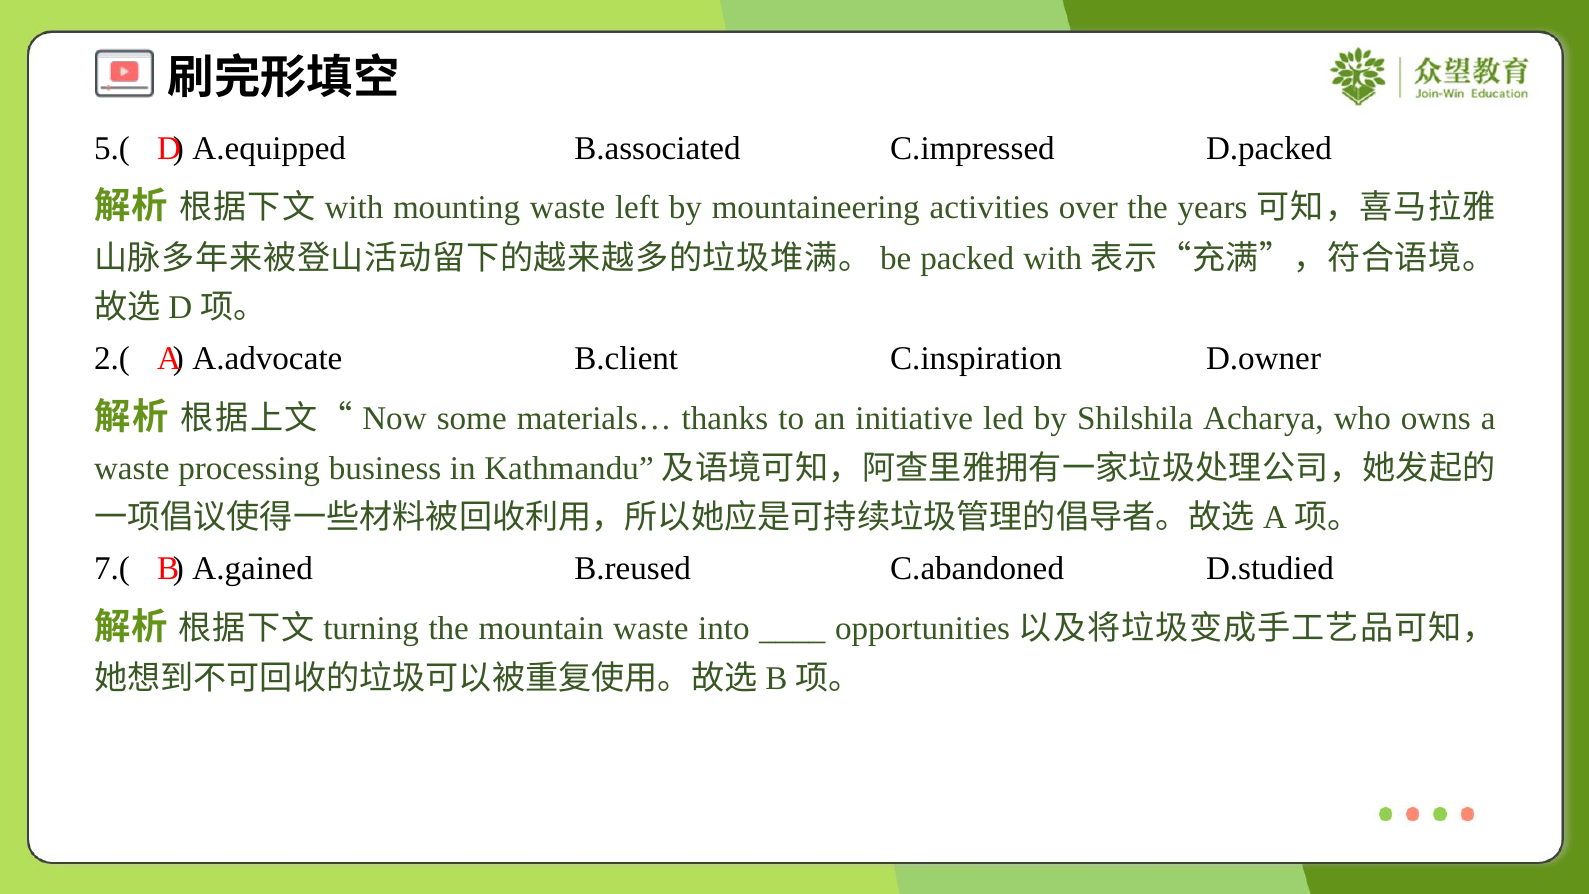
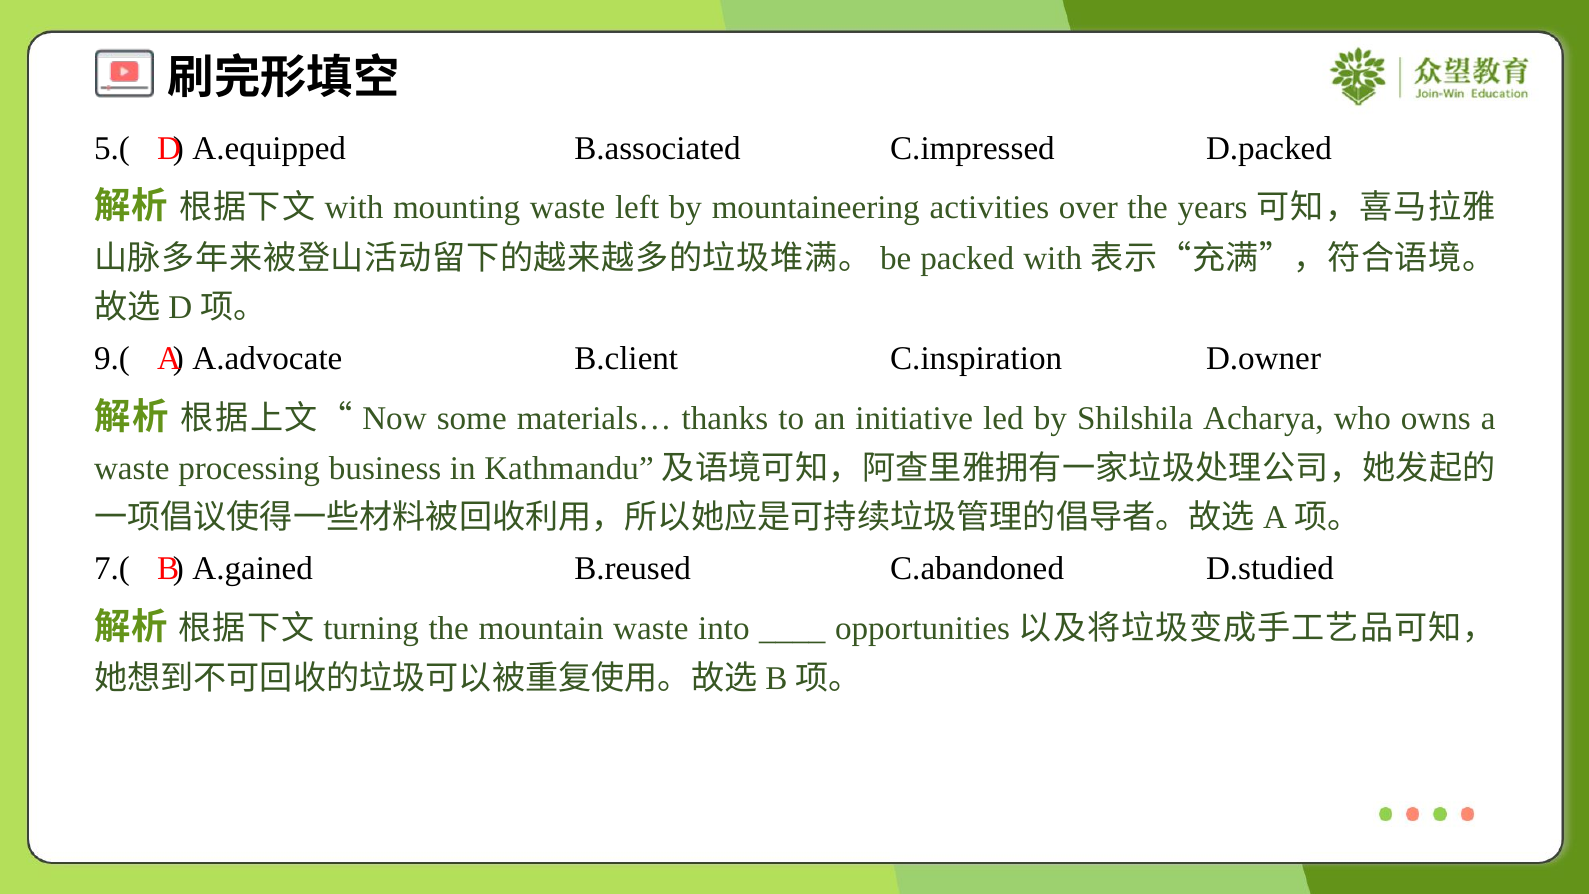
2.(: 2.( -> 9.(
